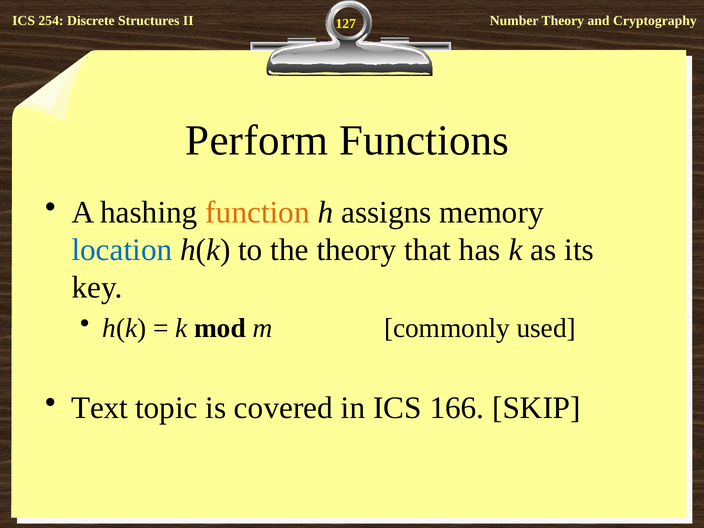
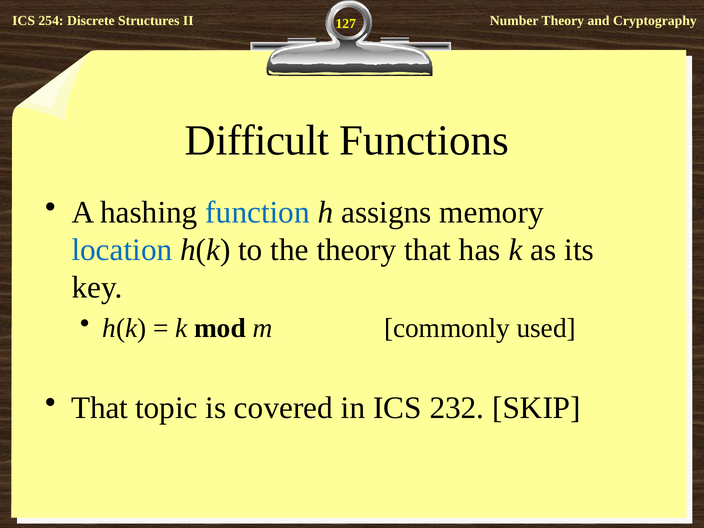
Perform: Perform -> Difficult
function colour: orange -> blue
Text at (100, 408): Text -> That
166: 166 -> 232
